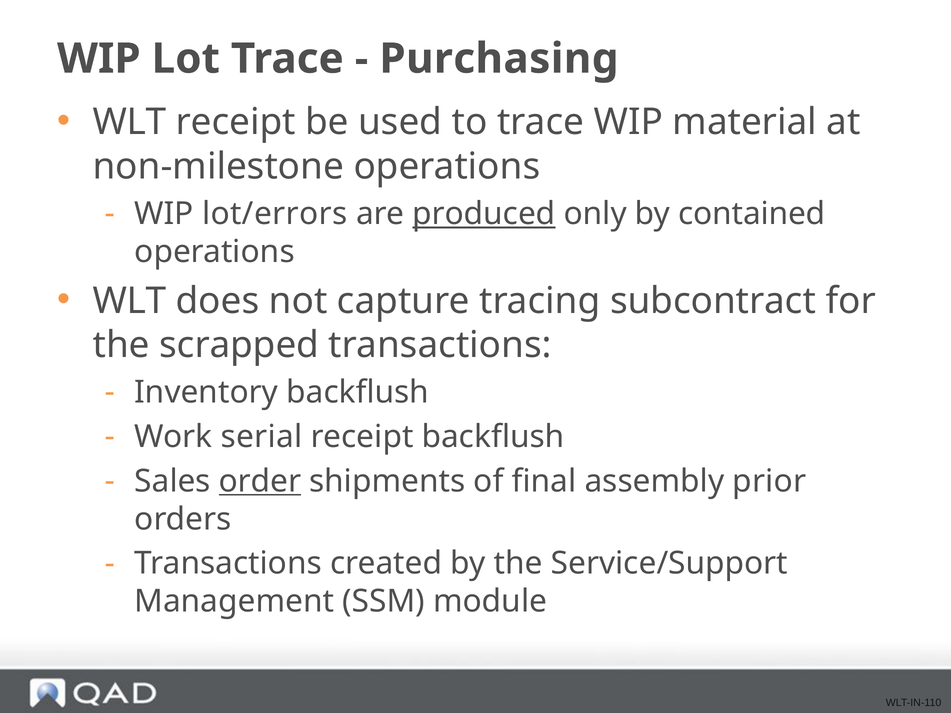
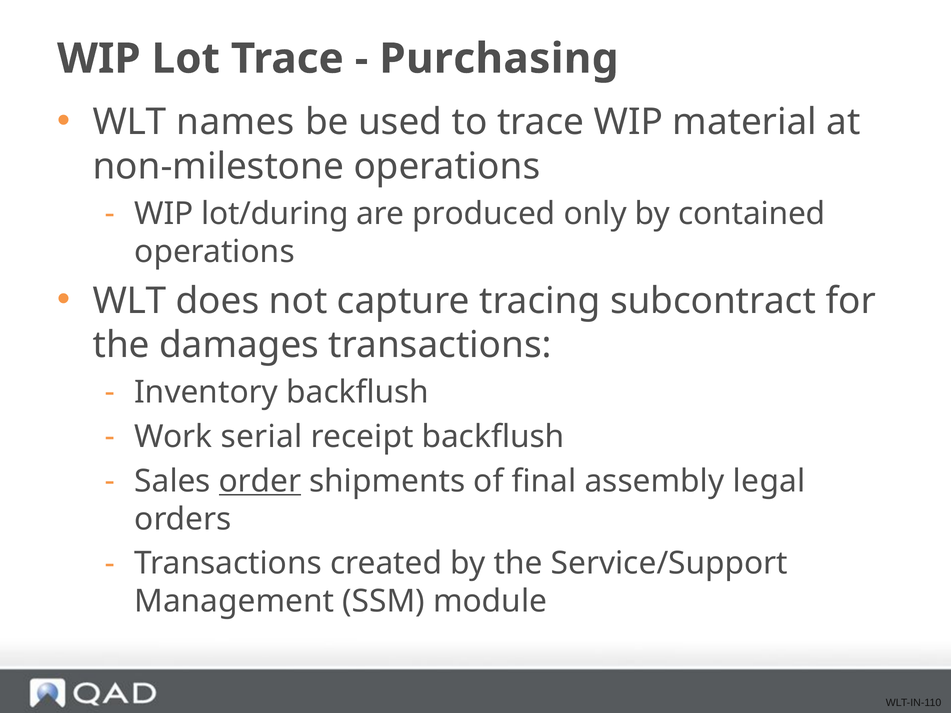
WLT receipt: receipt -> names
lot/errors: lot/errors -> lot/during
produced underline: present -> none
scrapped: scrapped -> damages
prior: prior -> legal
